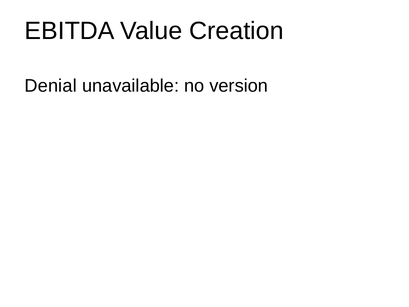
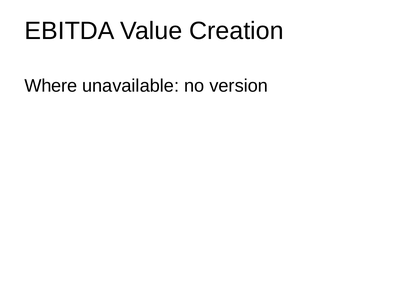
Denial: Denial -> Where
